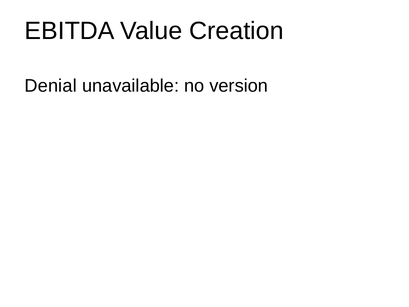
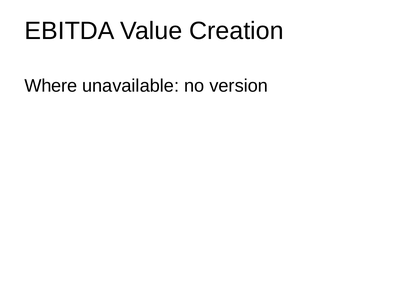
Denial: Denial -> Where
